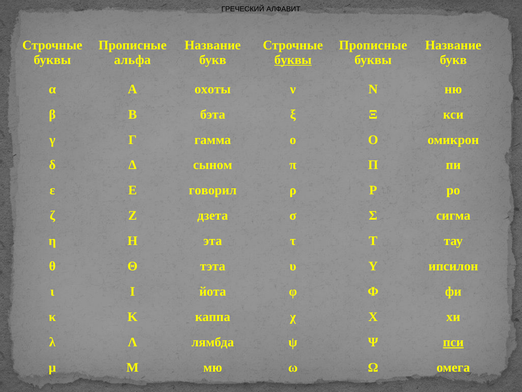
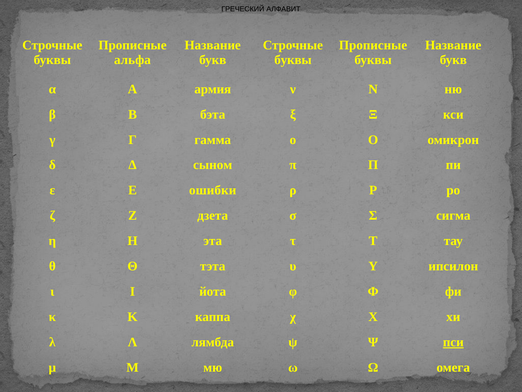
буквы at (293, 60) underline: present -> none
охоты: охоты -> армия
говорил: говорил -> ошибки
